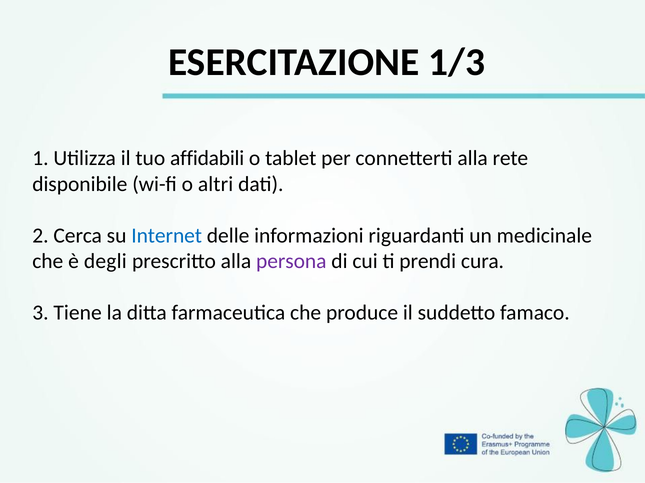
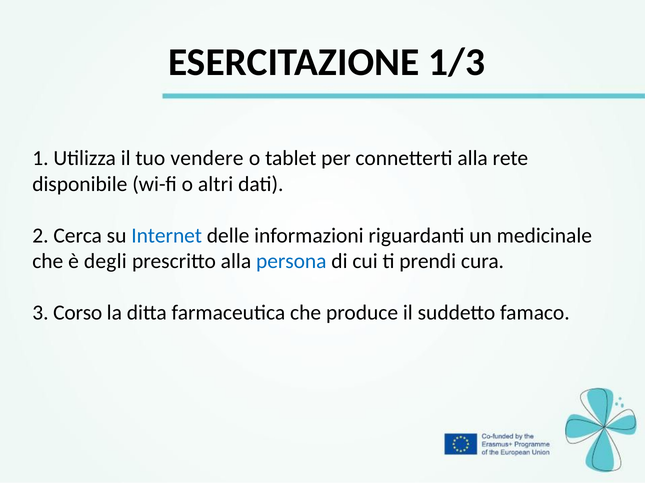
affidabili: affidabili -> vendere
persona colour: purple -> blue
Tiene: Tiene -> Corso
